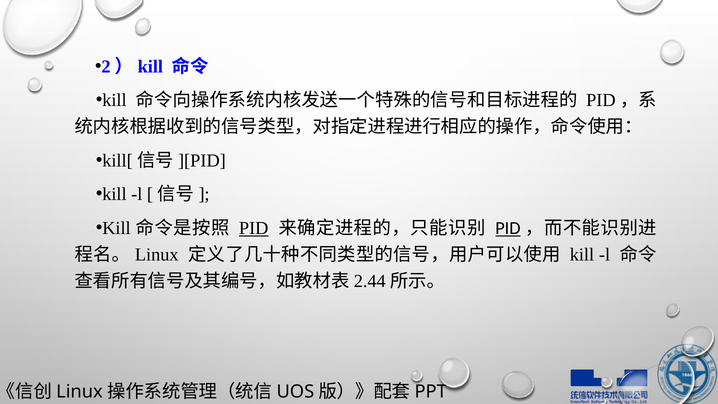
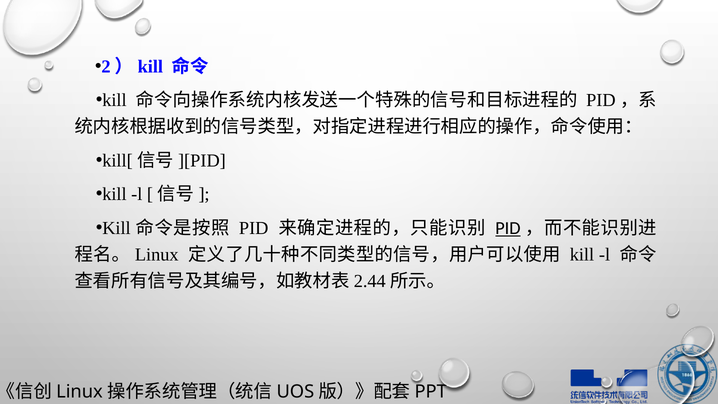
PID at (254, 228) underline: present -> none
